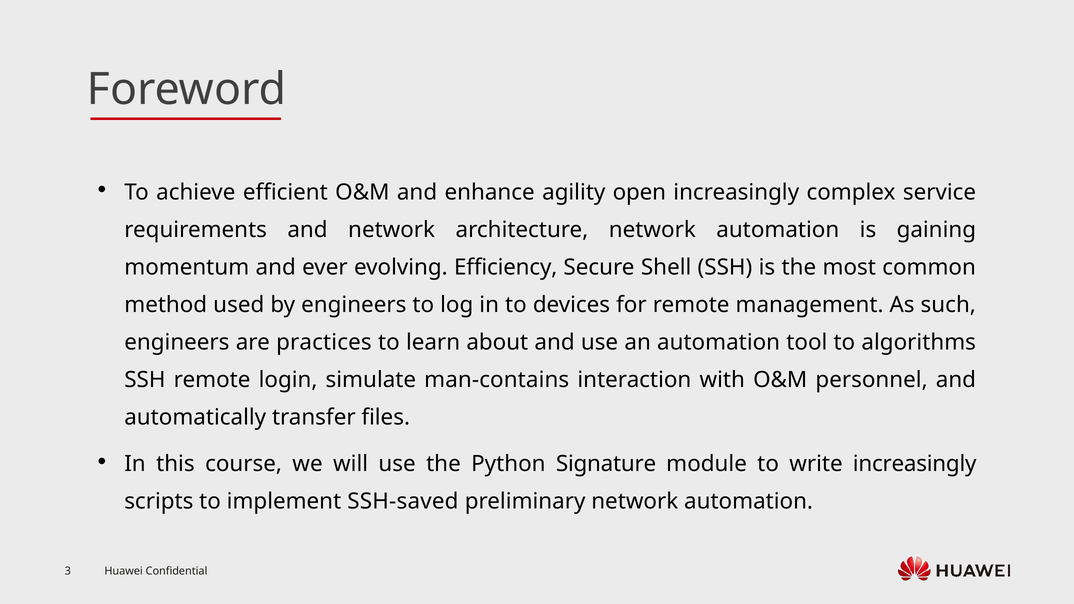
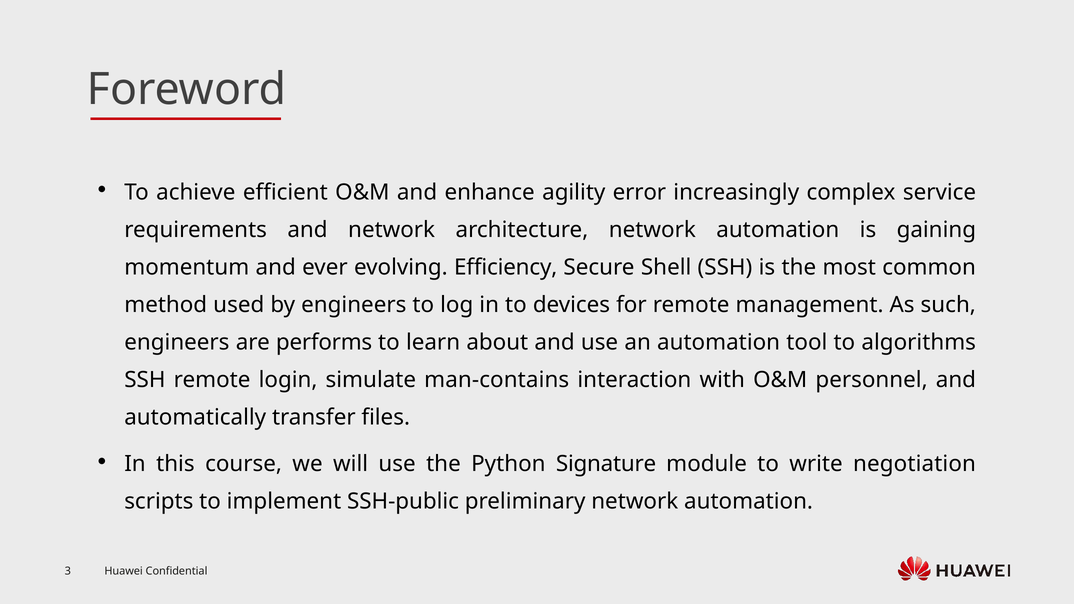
open: open -> error
practices: practices -> performs
write increasingly: increasingly -> negotiation
SSH-saved: SSH-saved -> SSH-public
